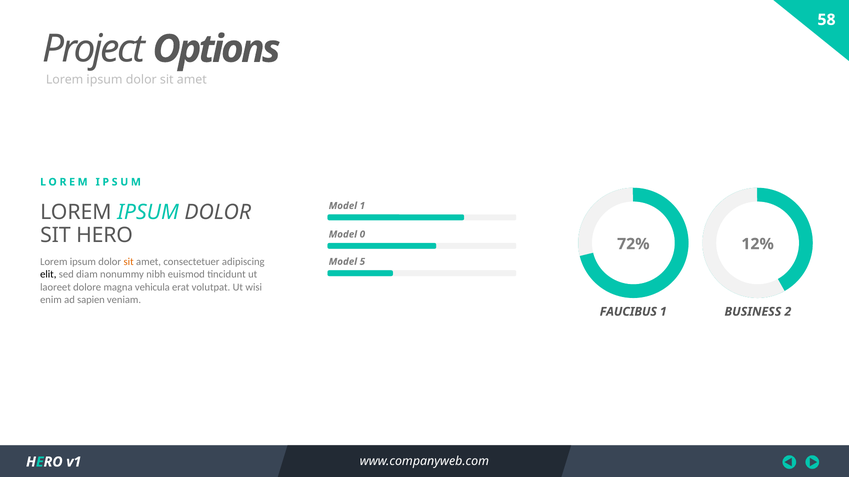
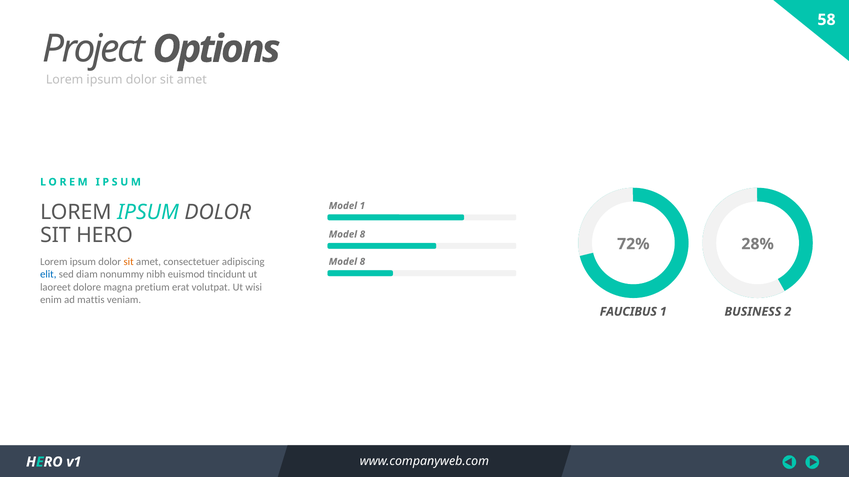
0 at (362, 235): 0 -> 8
12%: 12% -> 28%
5 at (362, 262): 5 -> 8
elit colour: black -> blue
vehicula: vehicula -> pretium
sapien: sapien -> mattis
